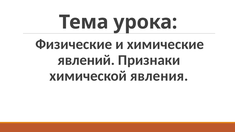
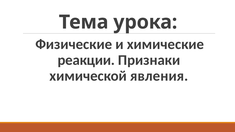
явлений: явлений -> реакции
